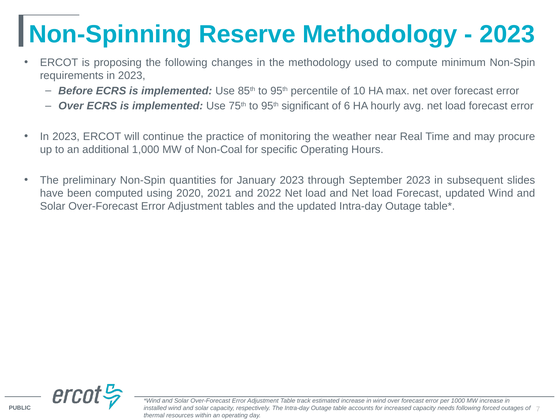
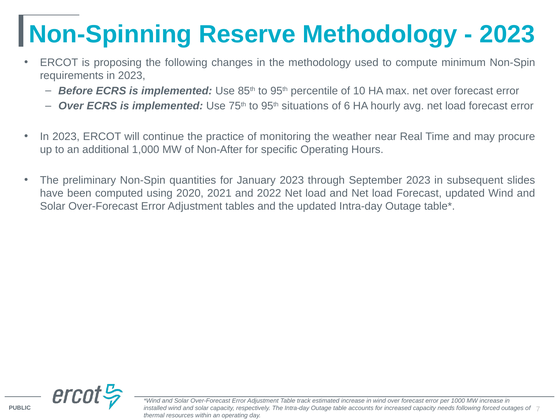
significant: significant -> situations
Non-Coal: Non-Coal -> Non-After
